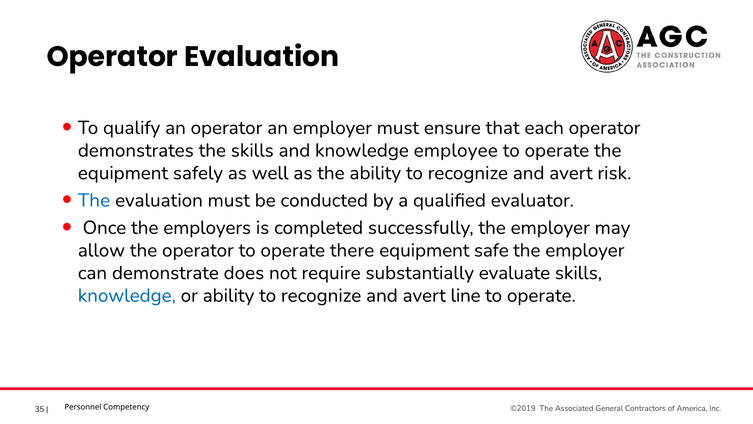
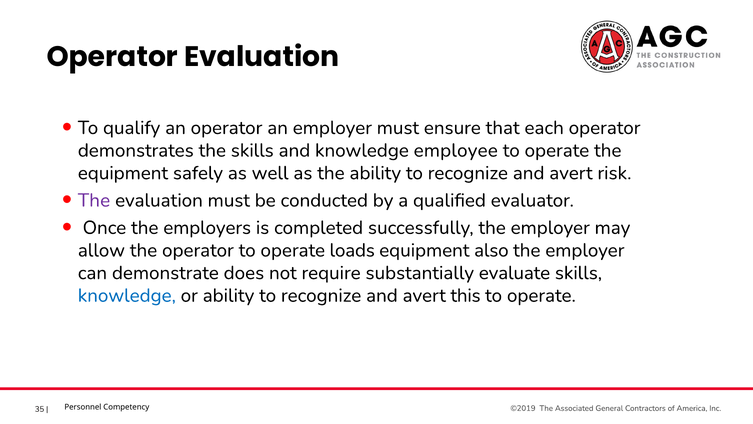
The at (94, 200) colour: blue -> purple
there: there -> loads
safe: safe -> also
line: line -> this
